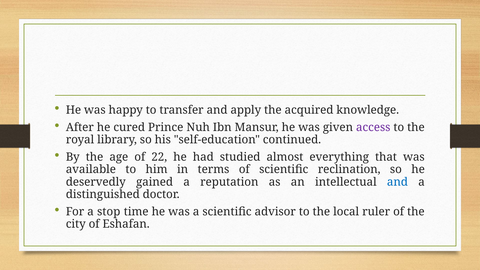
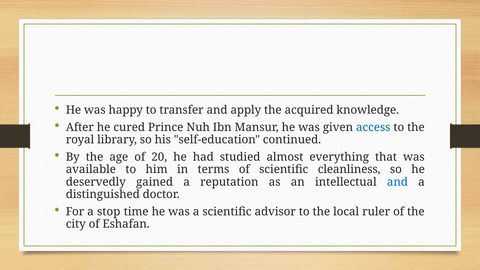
access colour: purple -> blue
22: 22 -> 20
reclination: reclination -> cleanliness
